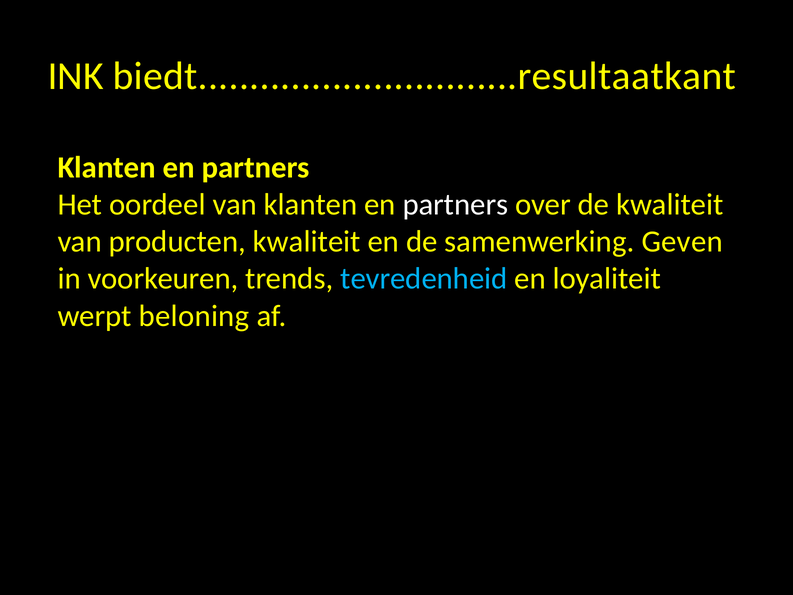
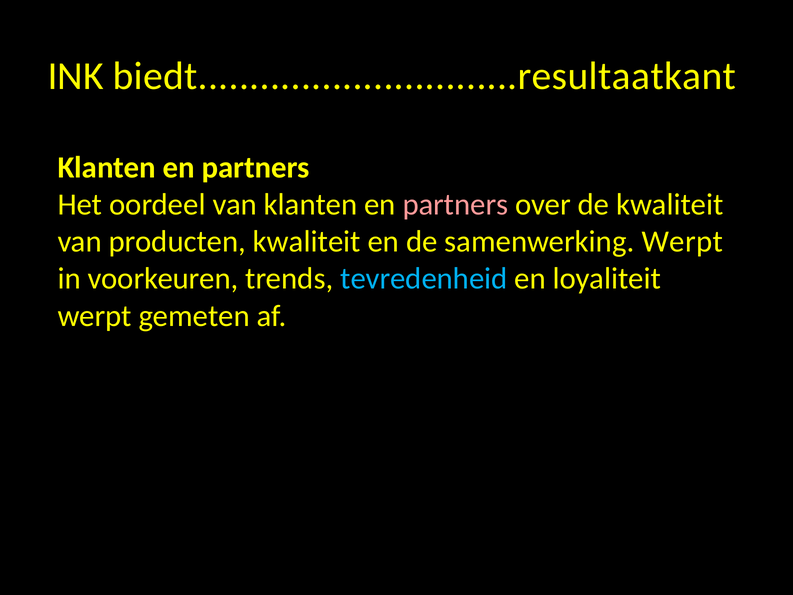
partners at (455, 205) colour: white -> pink
samenwerking Geven: Geven -> Werpt
beloning: beloning -> gemeten
